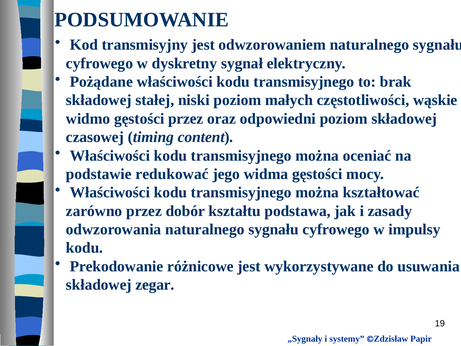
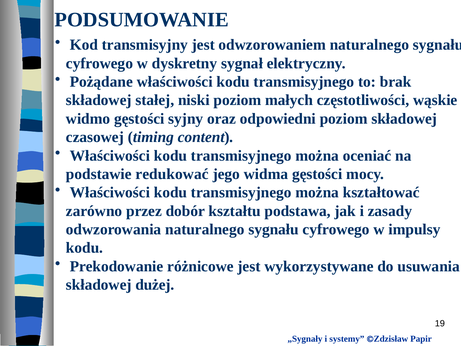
gęstości przez: przez -> syjny
zegar: zegar -> dużej
